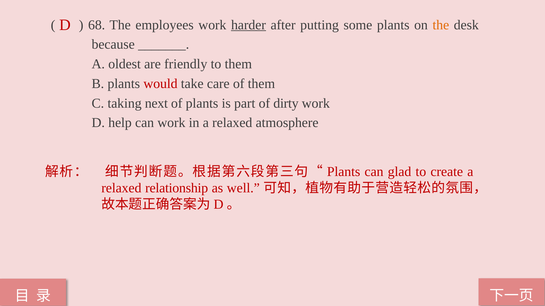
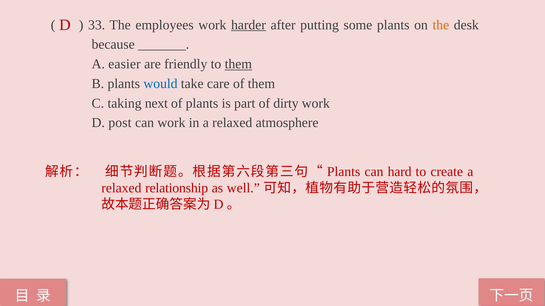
68: 68 -> 33
oldest: oldest -> easier
them at (238, 64) underline: none -> present
would colour: red -> blue
help: help -> post
glad: glad -> hard
